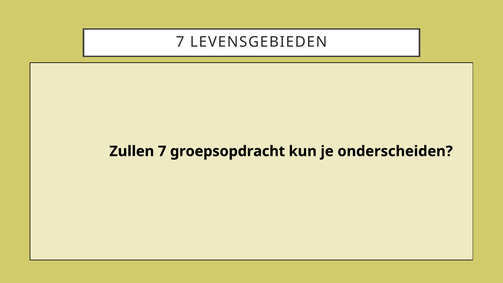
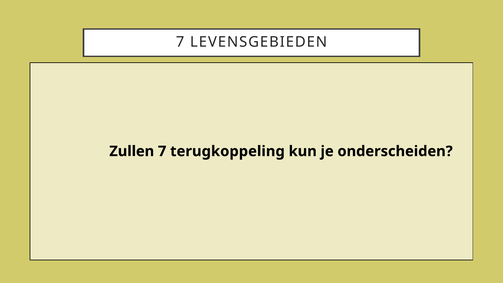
groepsopdracht: groepsopdracht -> terugkoppeling
